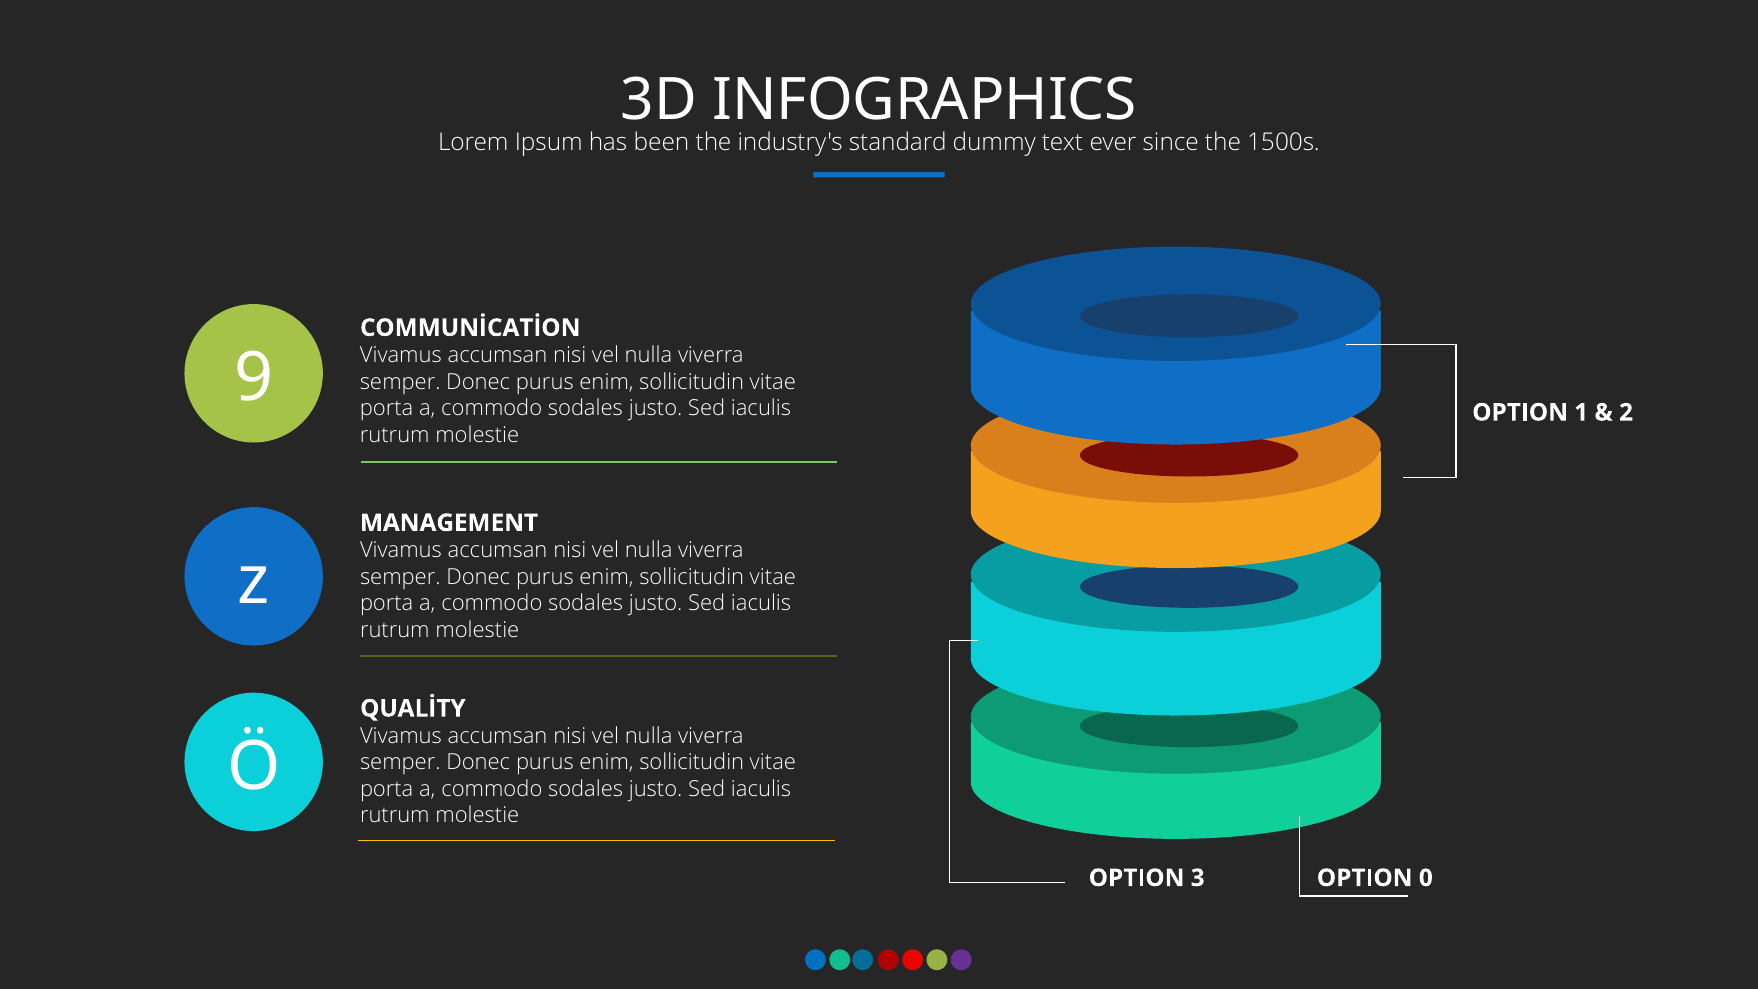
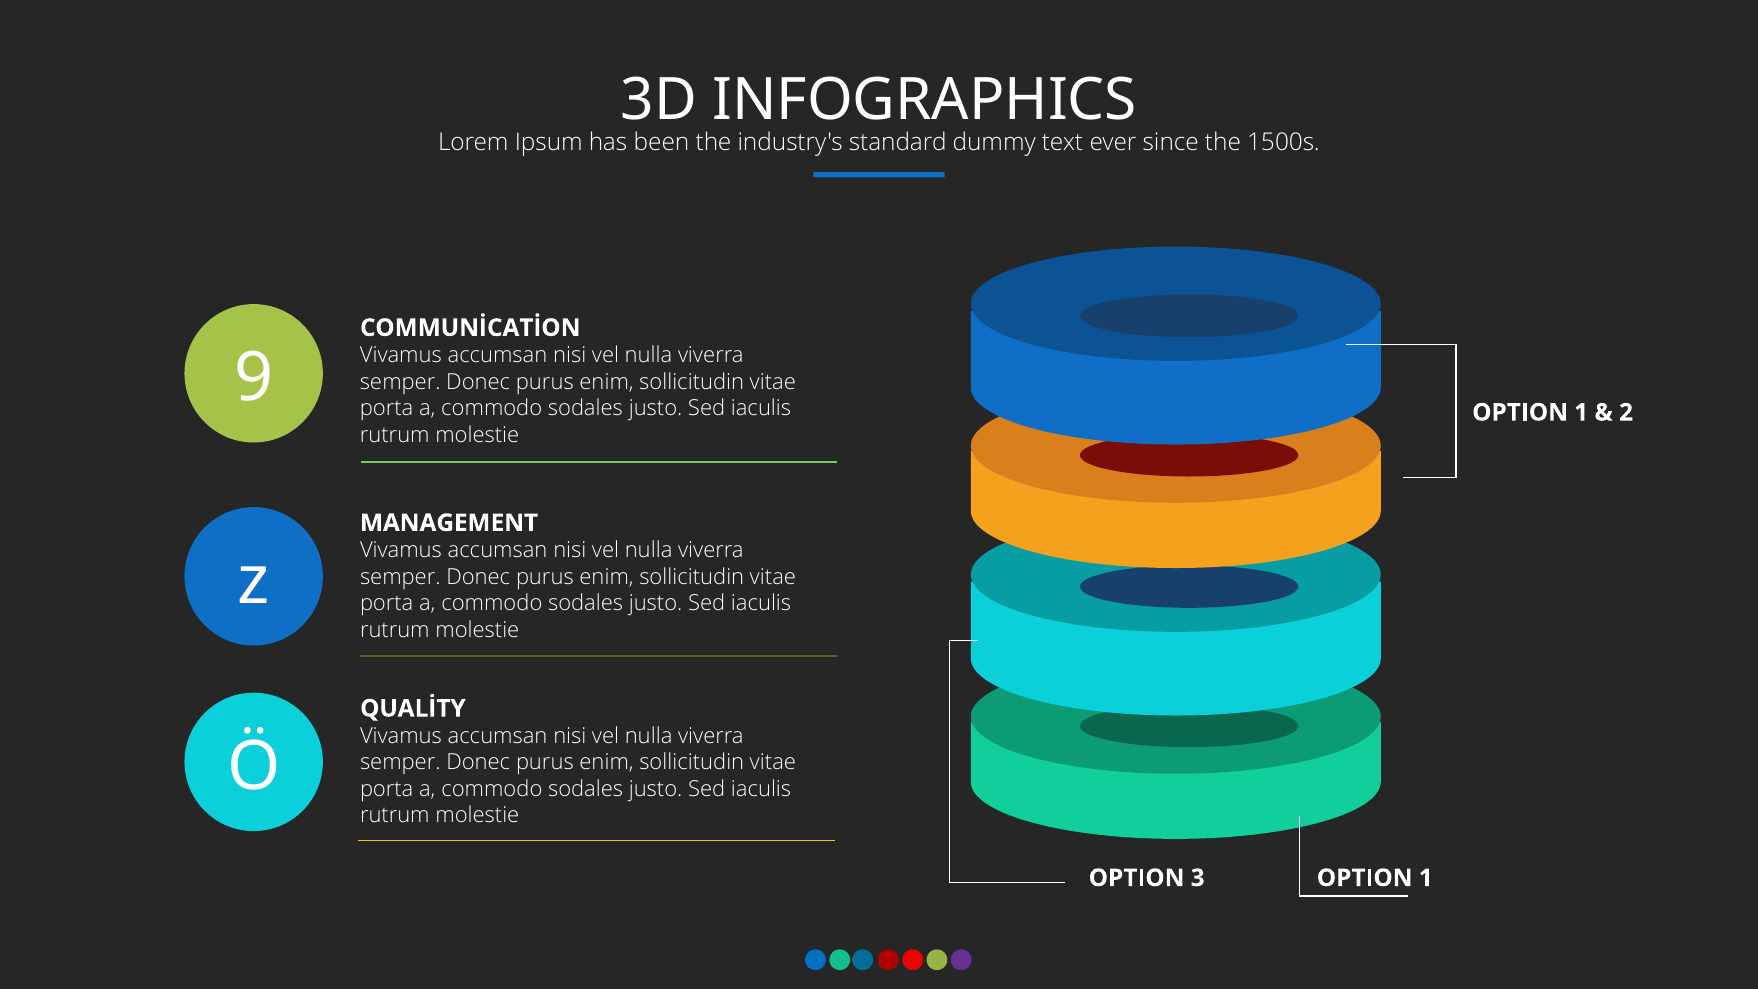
0 at (1426, 878): 0 -> 1
